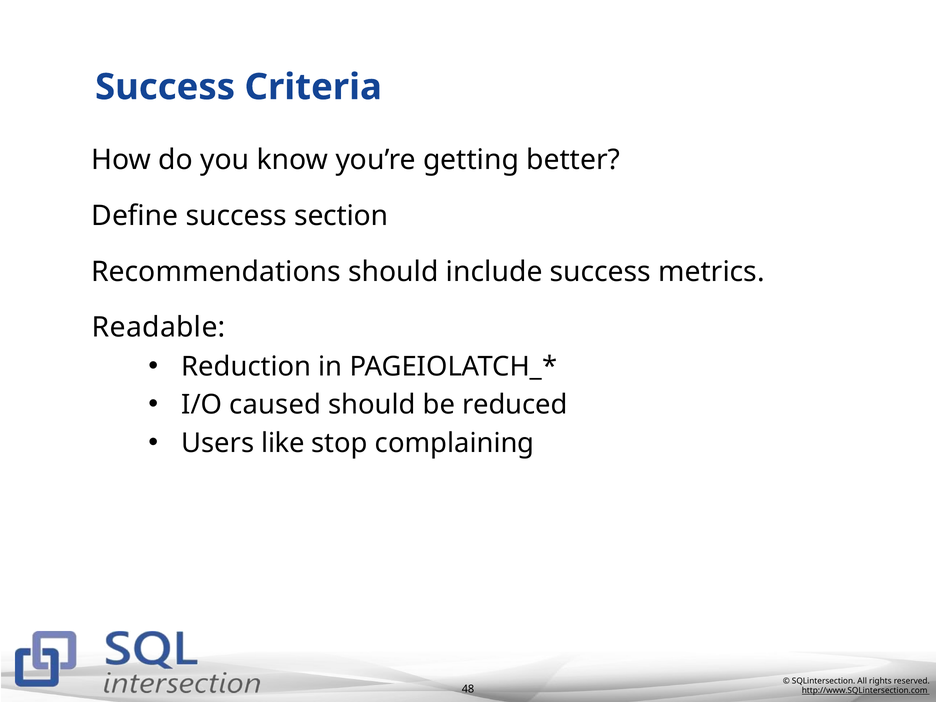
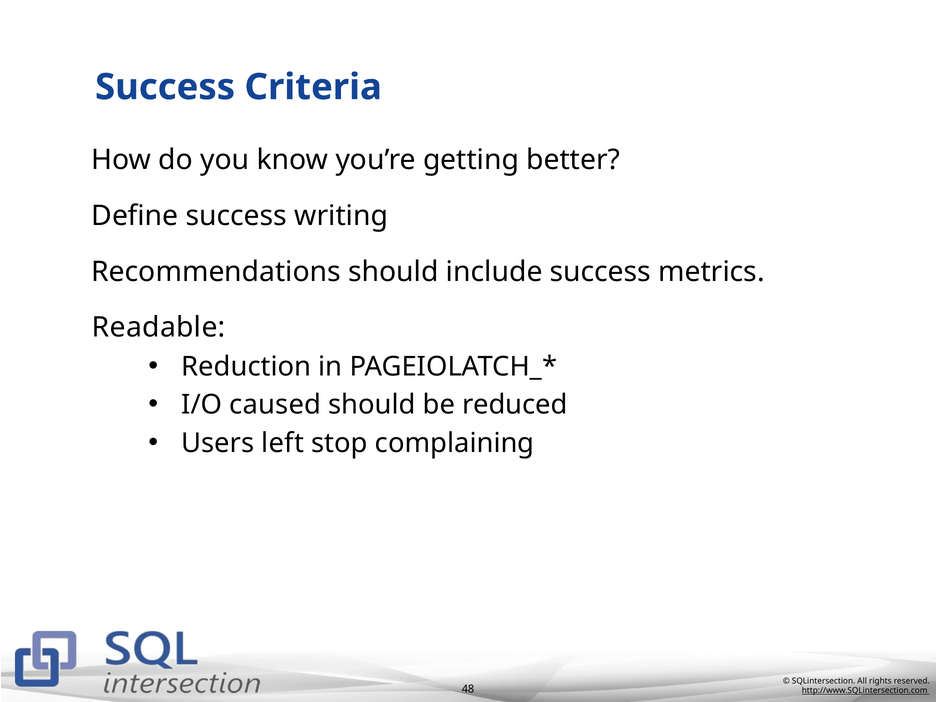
section: section -> writing
like: like -> left
